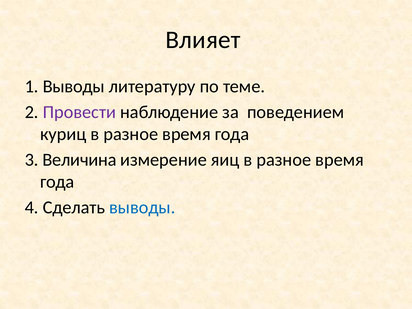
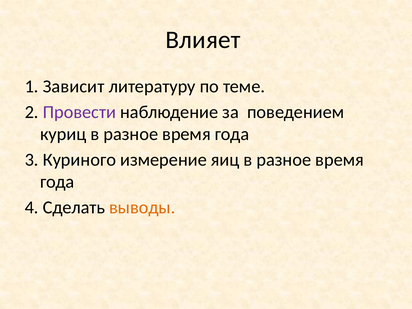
1 Выводы: Выводы -> Зависит
Величина: Величина -> Куриного
выводы at (142, 207) colour: blue -> orange
